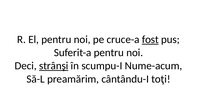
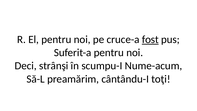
strânşi underline: present -> none
